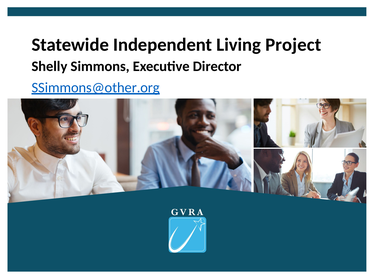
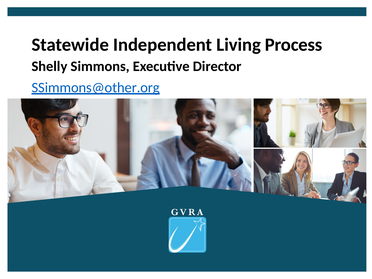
Project: Project -> Process
